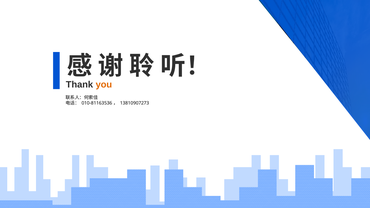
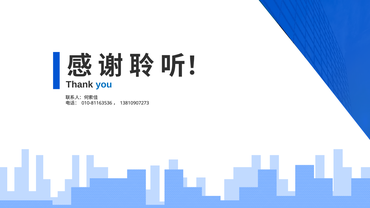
you colour: orange -> blue
